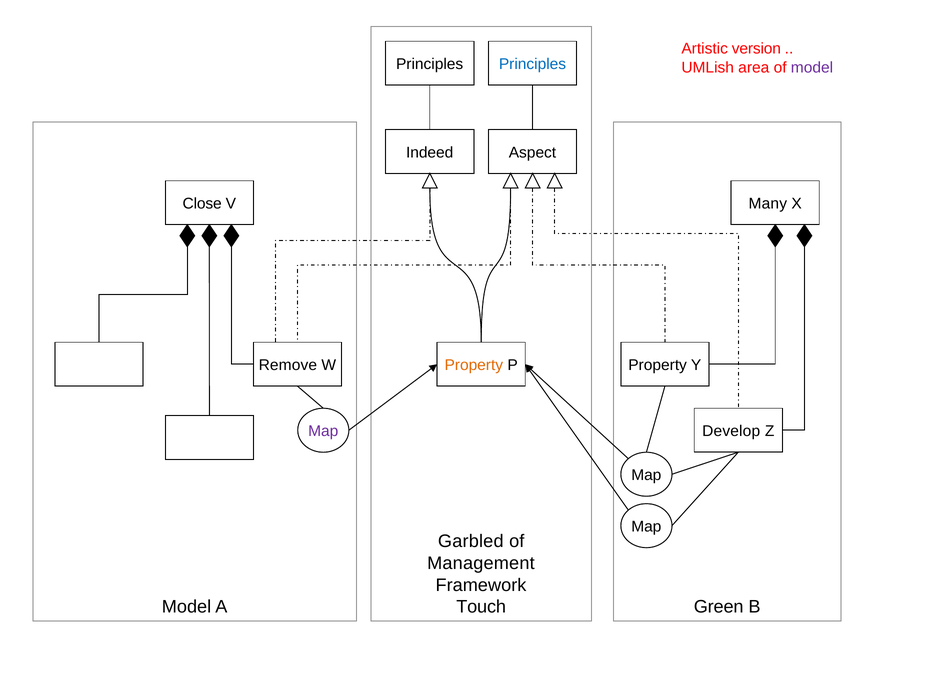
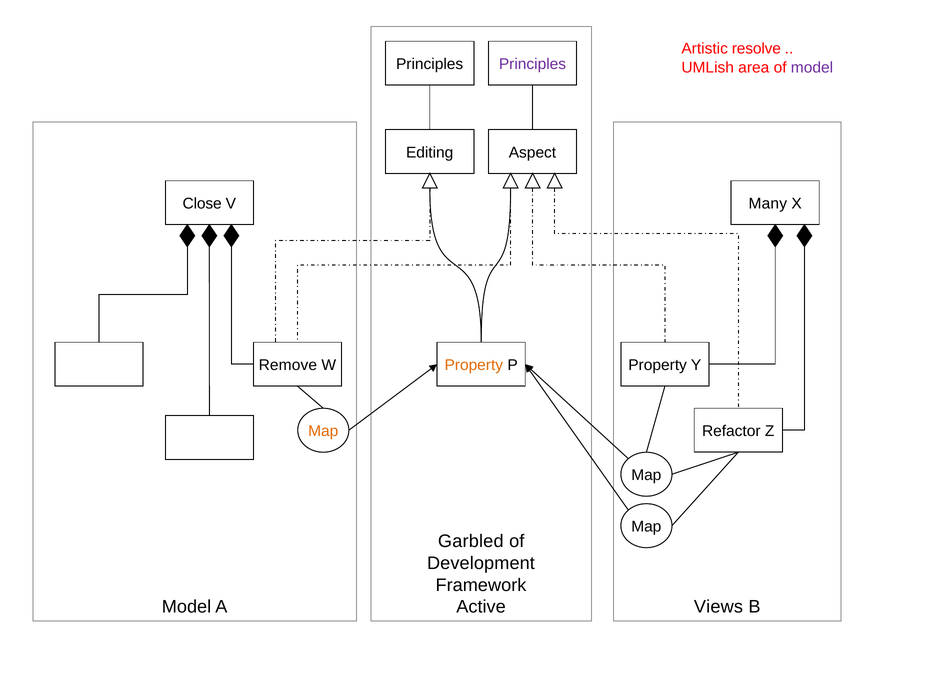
version: version -> resolve
Principles at (533, 64) colour: blue -> purple
Indeed: Indeed -> Editing
Map at (323, 432) colour: purple -> orange
Develop: Develop -> Refactor
Management: Management -> Development
Touch: Touch -> Active
Green: Green -> Views
